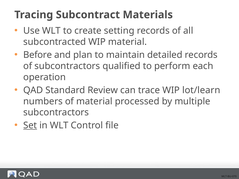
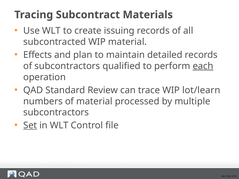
setting: setting -> issuing
Before: Before -> Effects
each underline: none -> present
